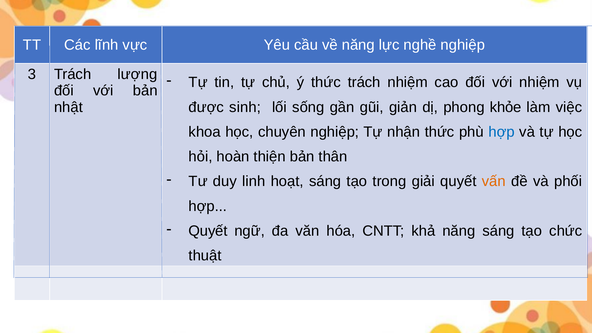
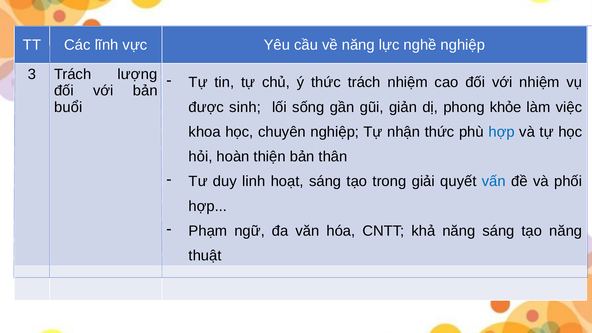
nhật: nhật -> buổi
vấn colour: orange -> blue
Quyết at (208, 231): Quyết -> Phạm
tạo chức: chức -> năng
